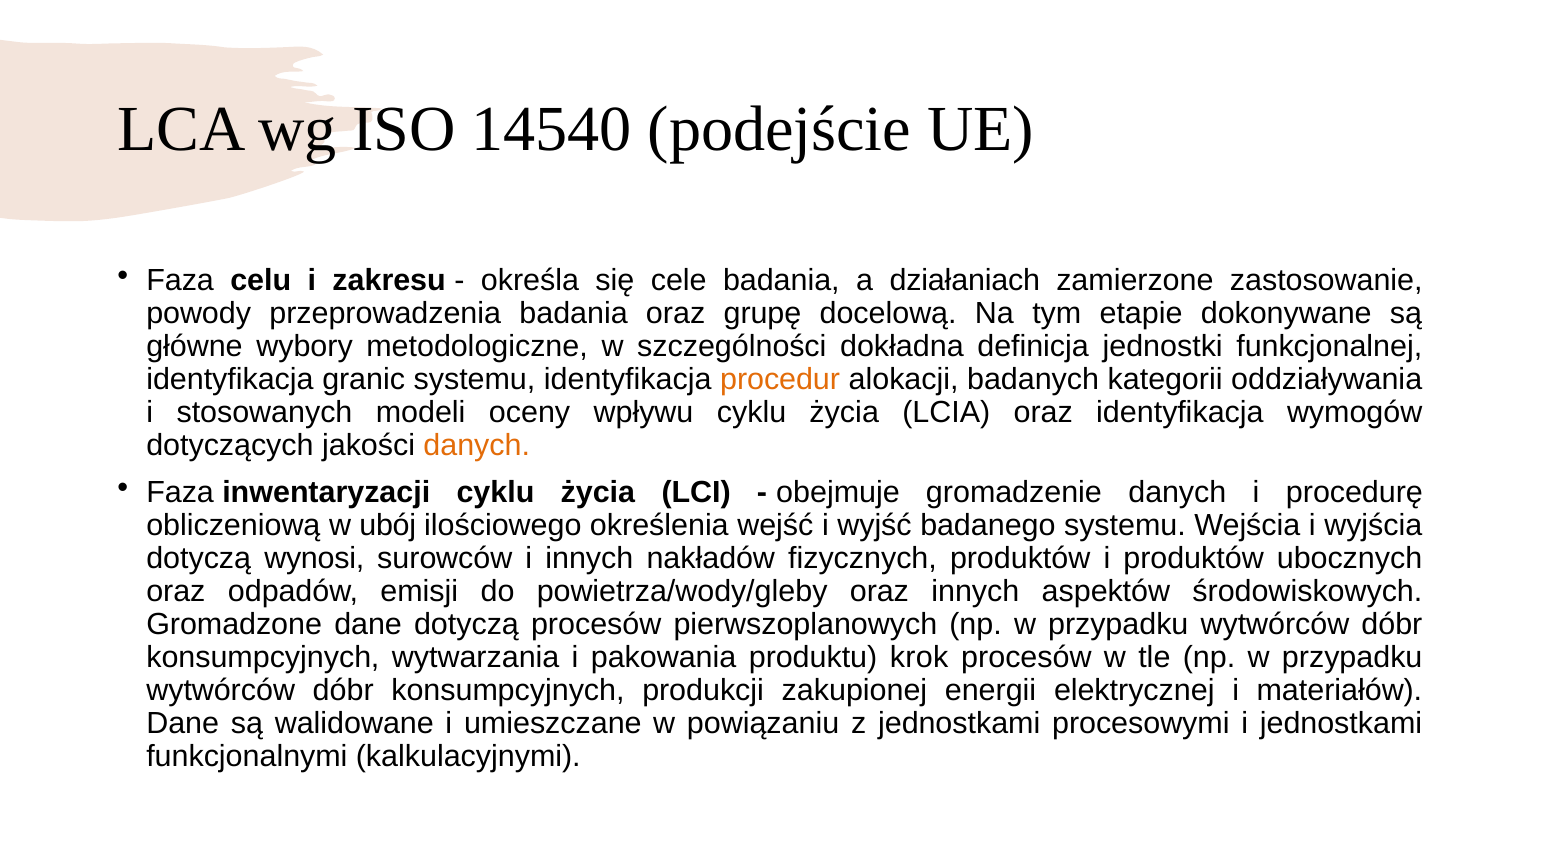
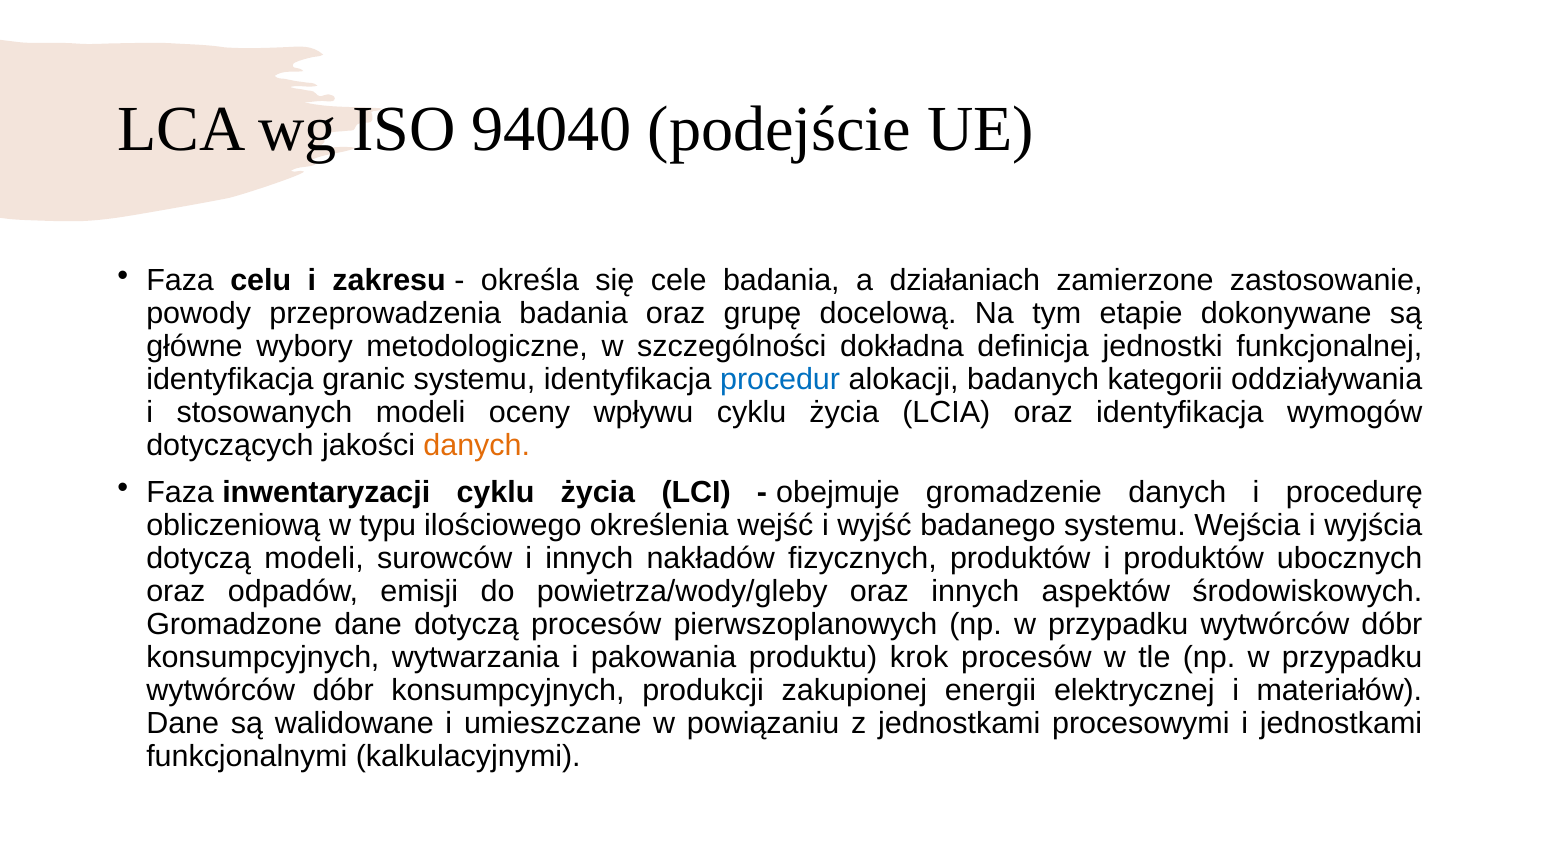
14540: 14540 -> 94040
procedur colour: orange -> blue
ubój: ubój -> typu
dotyczą wynosi: wynosi -> modeli
